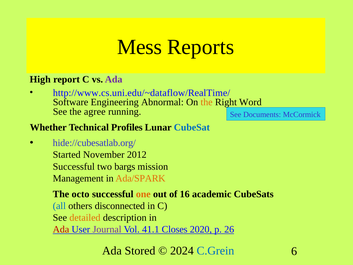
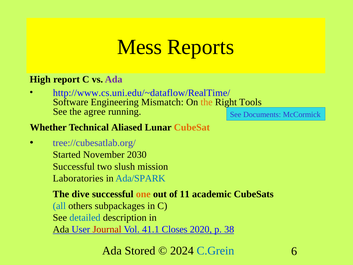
Abnormal: Abnormal -> Mismatch
Word: Word -> Tools
Profiles: Profiles -> Aliased
CubeSat colour: blue -> orange
hide://cubesatlab.org/: hide://cubesatlab.org/ -> tree://cubesatlab.org/
2012: 2012 -> 2030
bargs: bargs -> slush
Management: Management -> Laboratories
Ada/SPARK colour: orange -> blue
octo: octo -> dive
16: 16 -> 11
disconnected: disconnected -> subpackages
detailed colour: orange -> blue
Ada at (61, 229) colour: red -> black
Journal colour: purple -> red
26: 26 -> 38
